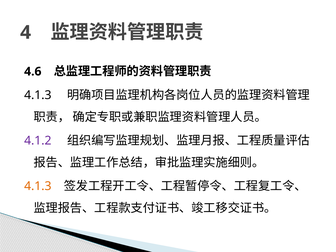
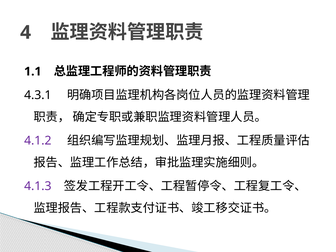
4.6: 4.6 -> 1.1
4.1.3 at (38, 95): 4.1.3 -> 4.3.1
4.1.3 at (38, 186) colour: orange -> purple
